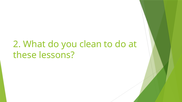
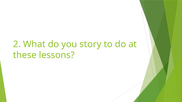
clean: clean -> story
